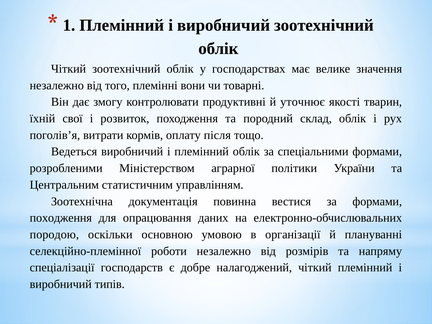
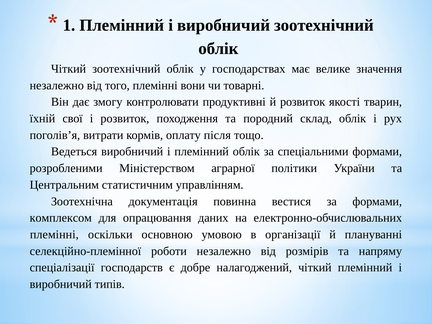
й уточнює: уточнює -> розвиток
походження at (61, 218): походження -> комплексом
породою at (54, 235): породою -> племінні
